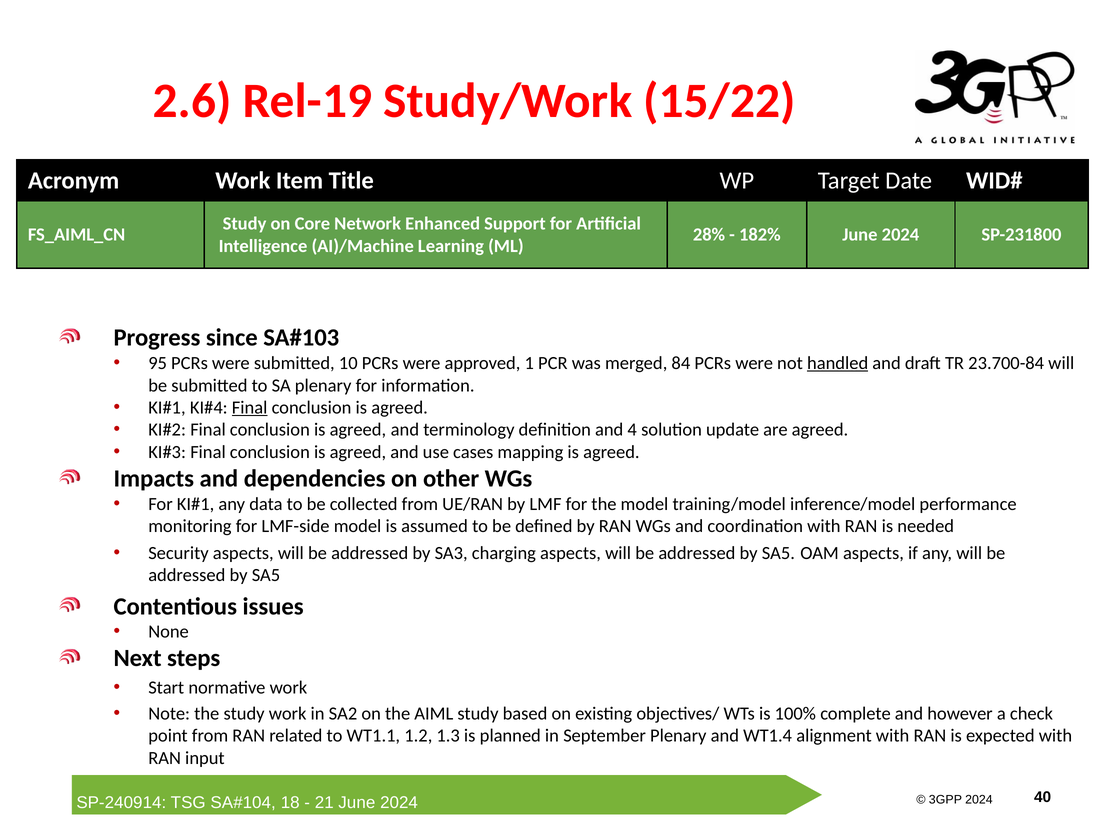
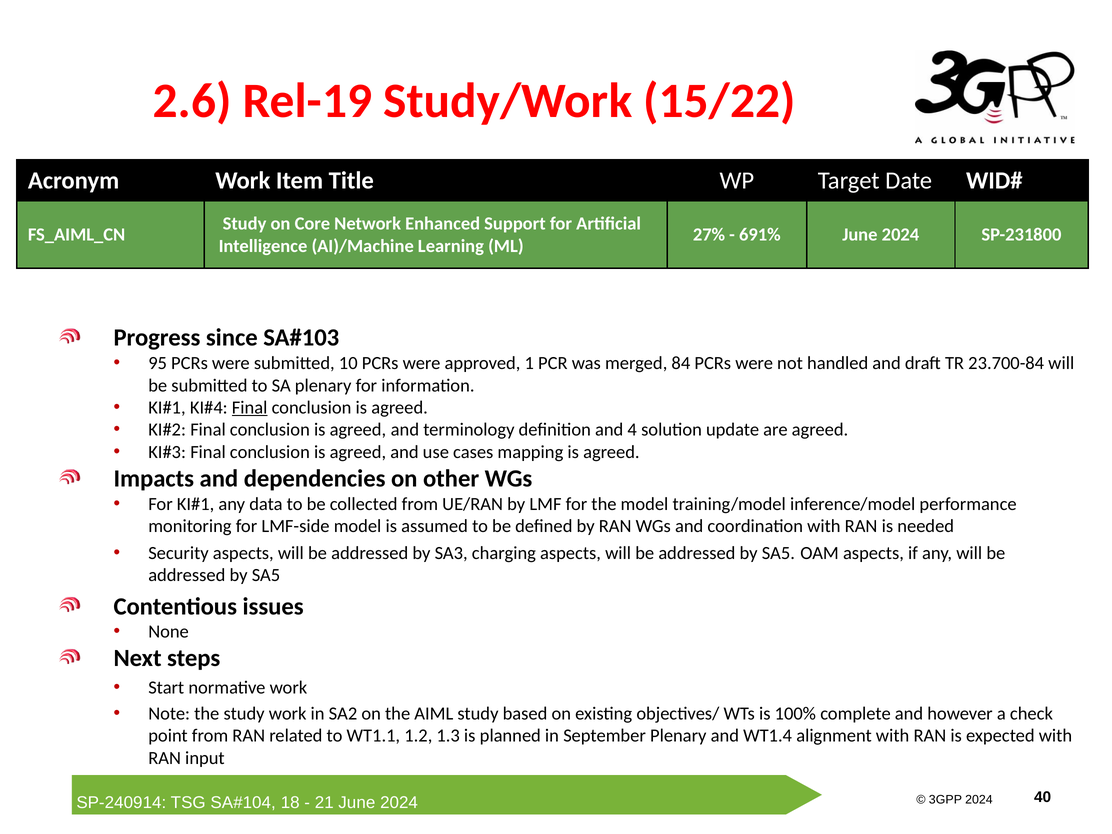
28%: 28% -> 27%
182%: 182% -> 691%
handled underline: present -> none
